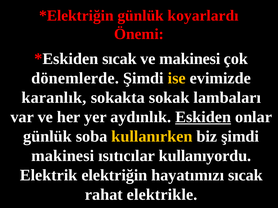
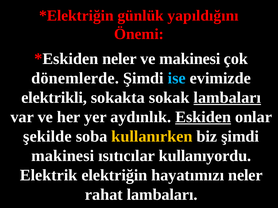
koyarlardı: koyarlardı -> yapıldığını
sıcak at (119, 59): sıcak -> neler
ise colour: yellow -> light blue
karanlık: karanlık -> elektrikli
lambaları at (227, 98) underline: none -> present
günlük at (47, 137): günlük -> şekilde
hayatımızı sıcak: sıcak -> neler
rahat elektrikle: elektrikle -> lambaları
